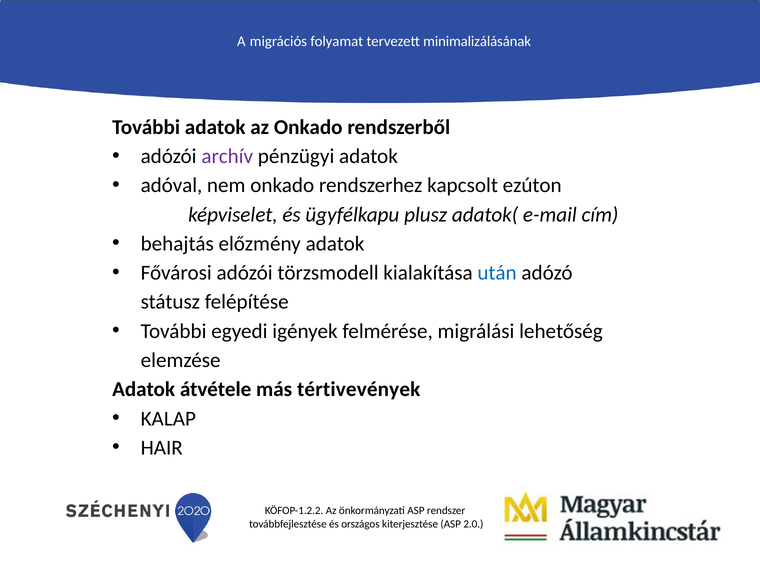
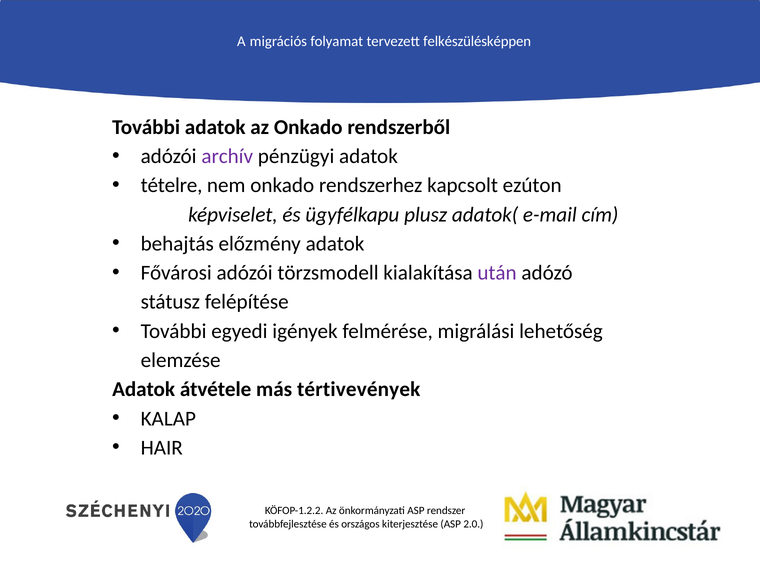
minimalizálásának: minimalizálásának -> felkészülésképpen
adóval: adóval -> tételre
után colour: blue -> purple
